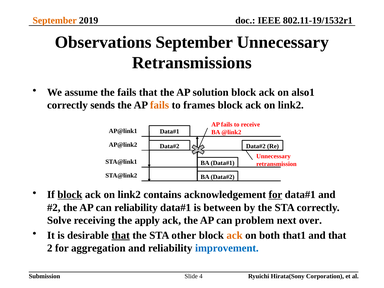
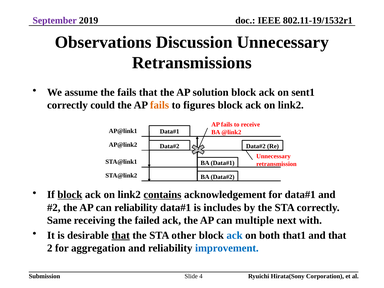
September at (55, 20) colour: orange -> purple
Observations September: September -> Discussion
also1: also1 -> sent1
sends: sends -> could
frames: frames -> figures
contains underline: none -> present
for at (275, 195) underline: present -> none
between: between -> includes
Solve: Solve -> Same
apply: apply -> failed
problem: problem -> multiple
over: over -> with
ack at (235, 235) colour: orange -> blue
